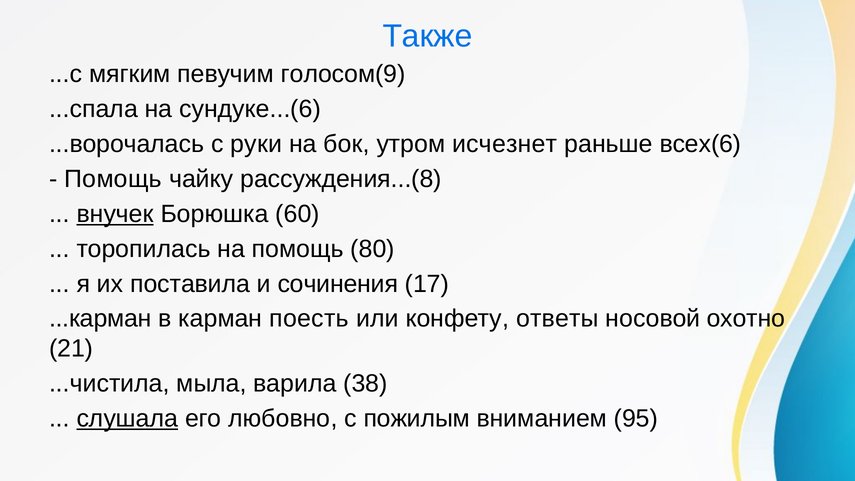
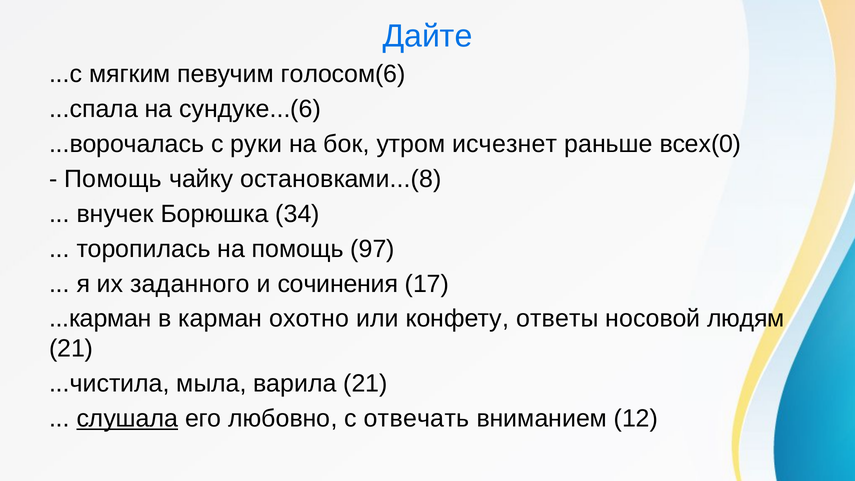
Также: Также -> Дайте
голосом(9: голосом(9 -> голосом(6
всех(6: всех(6 -> всех(0
рассуждения...(8: рассуждения...(8 -> остановками...(8
внучек underline: present -> none
60: 60 -> 34
80: 80 -> 97
поставила: поставила -> заданного
поесть: поесть -> охотно
охотно: охотно -> людям
варила 38: 38 -> 21
пожилым: пожилым -> отвечать
95: 95 -> 12
